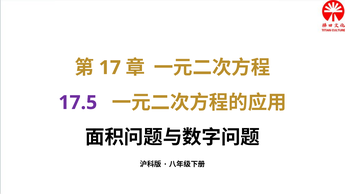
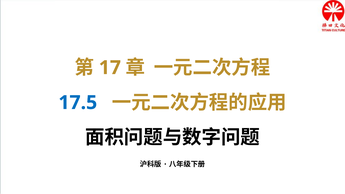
17.5 colour: purple -> blue
